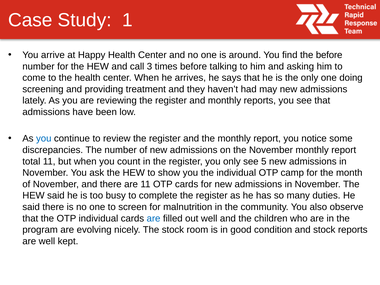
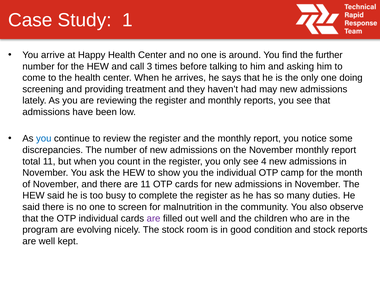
the before: before -> further
5: 5 -> 4
are at (154, 218) colour: blue -> purple
